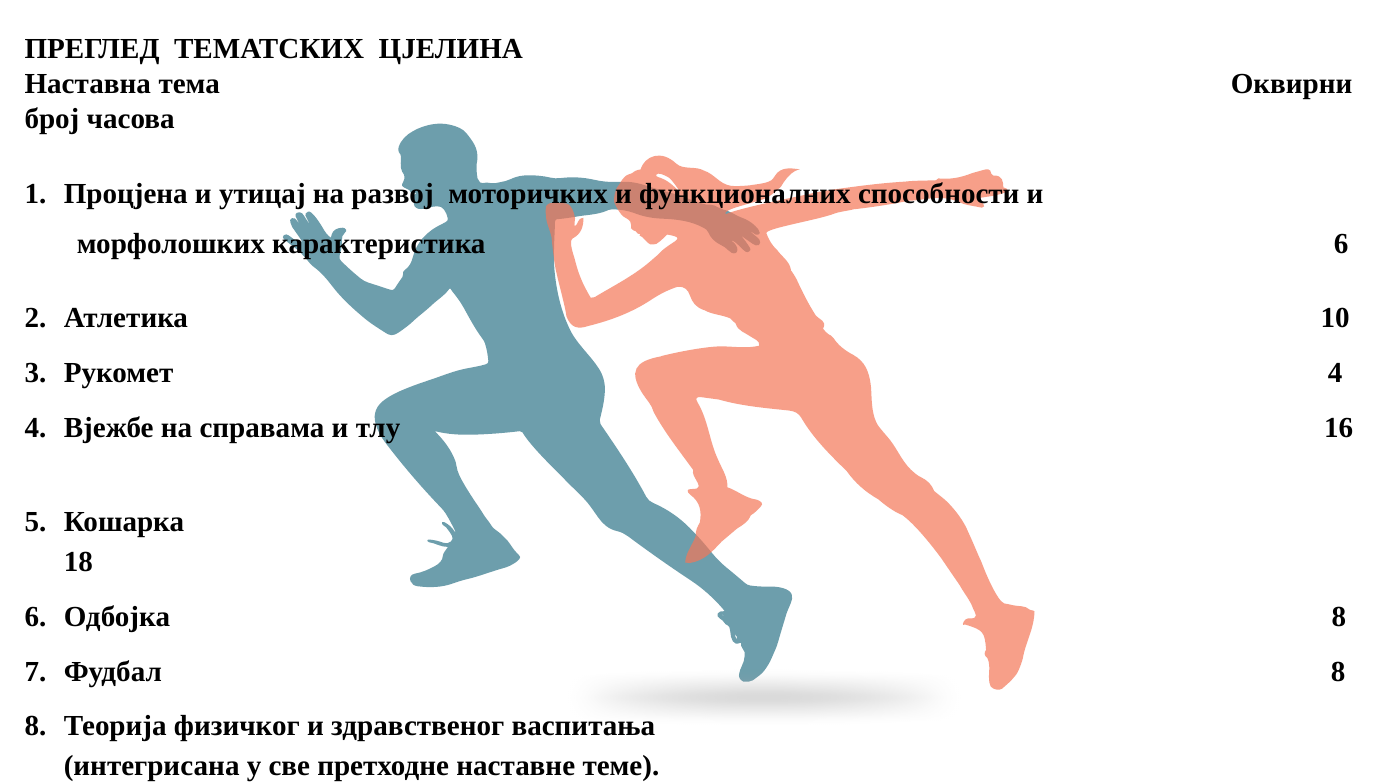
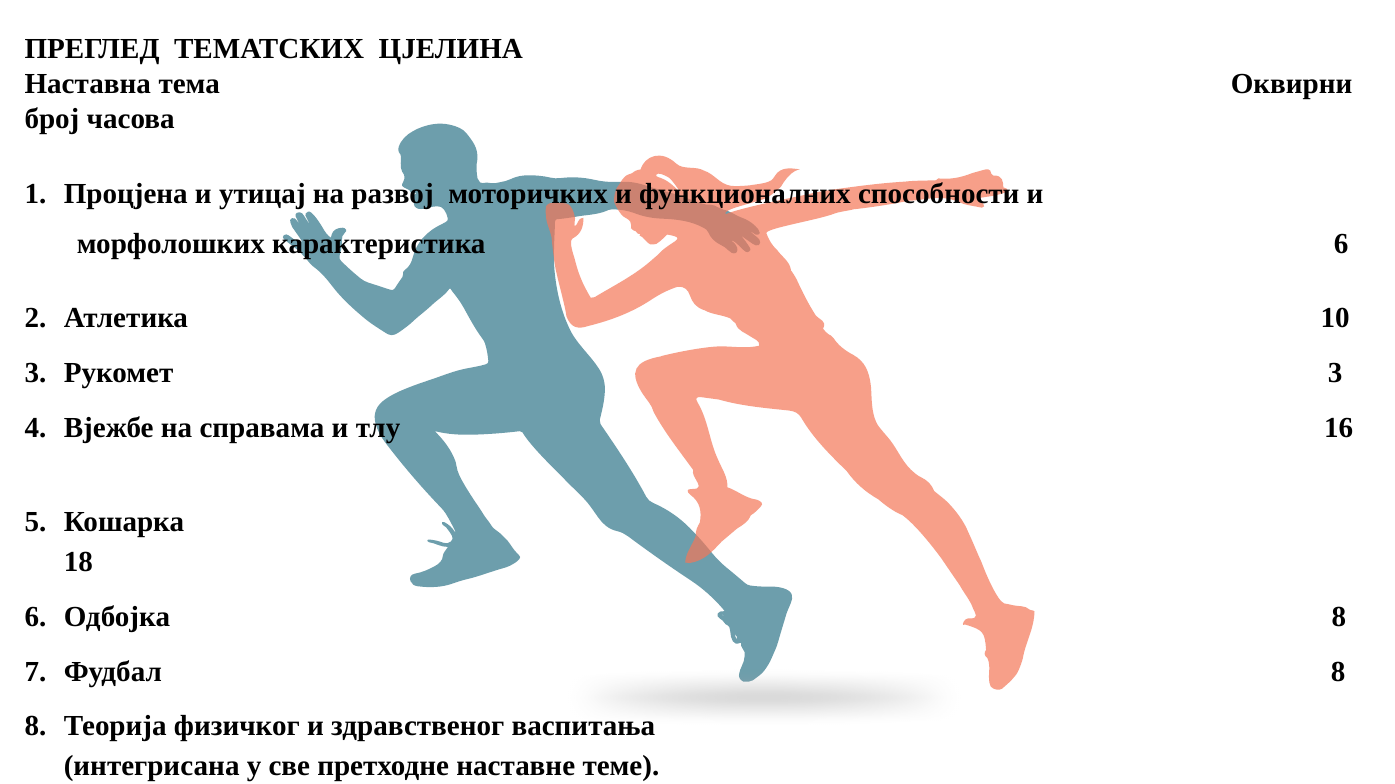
Рукомет 4: 4 -> 3
